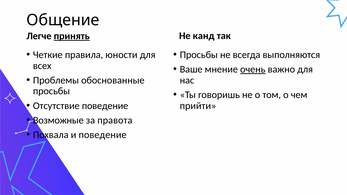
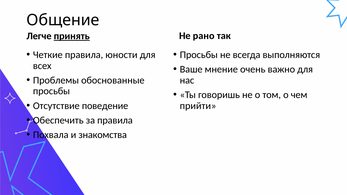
канд: канд -> рано
очень underline: present -> none
Возможные: Возможные -> Обеспечить
за правота: правота -> правила
и поведение: поведение -> знакомства
